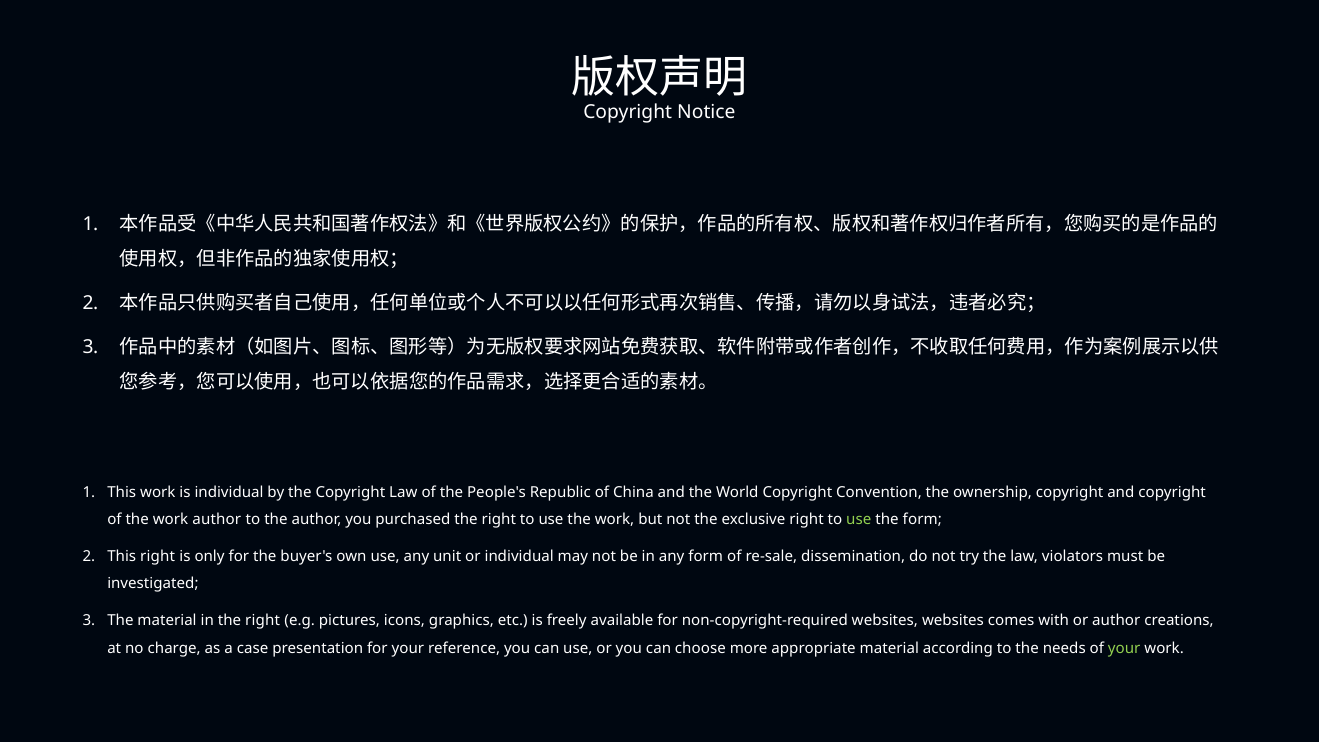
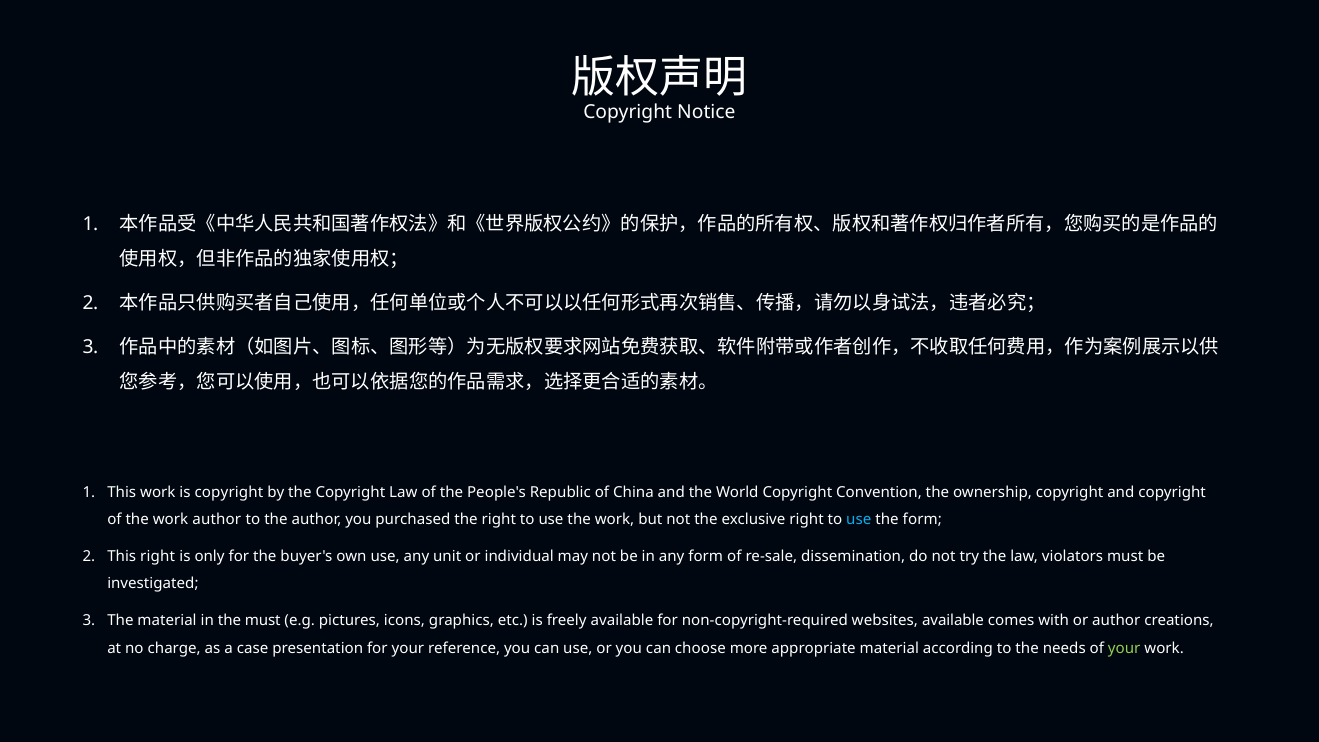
is individual: individual -> copyright
use at (859, 520) colour: light green -> light blue
in the right: right -> must
websites websites: websites -> available
